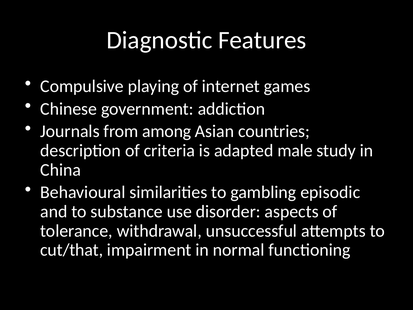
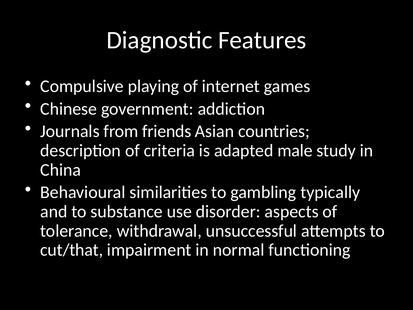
among: among -> friends
episodic: episodic -> typically
